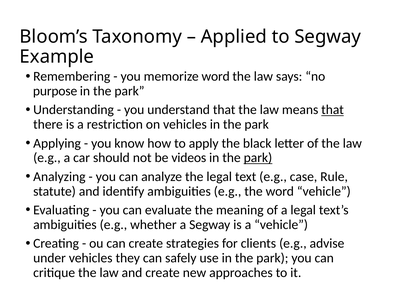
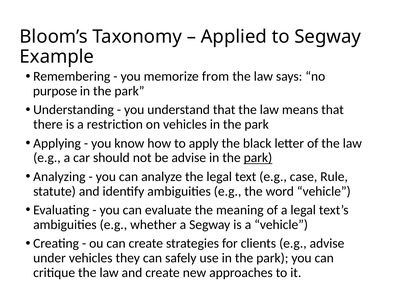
memorize word: word -> from
that at (333, 110) underline: present -> none
be videos: videos -> advise
